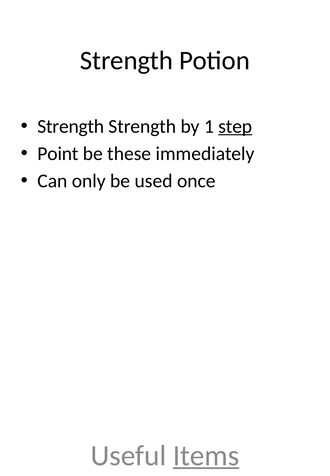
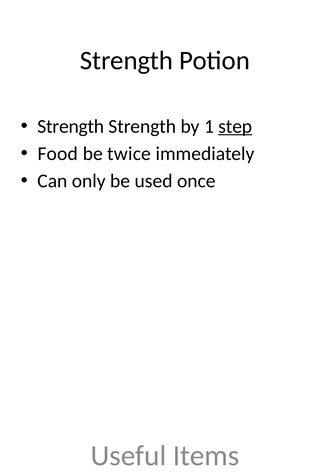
Point: Point -> Food
these: these -> twice
Items underline: present -> none
